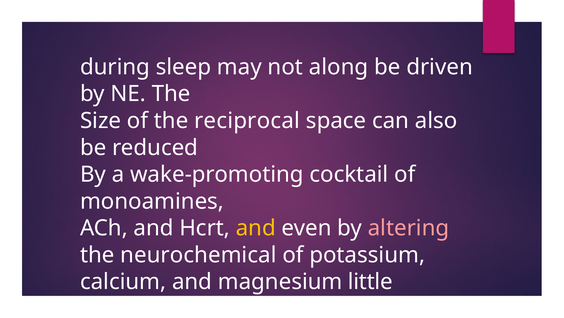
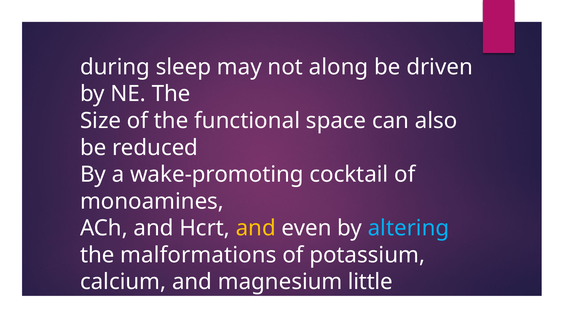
reciprocal: reciprocal -> functional
altering colour: pink -> light blue
neurochemical: neurochemical -> malformations
